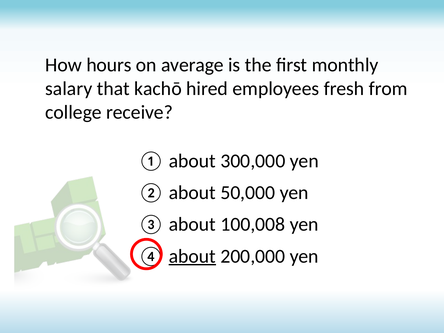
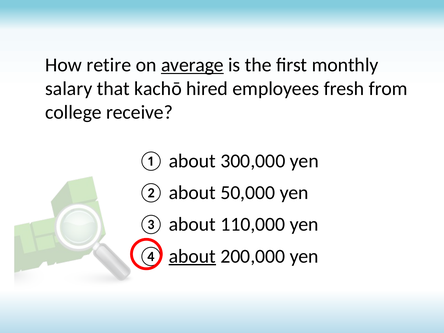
hours: hours -> retire
average underline: none -> present
100,008: 100,008 -> 110,000
